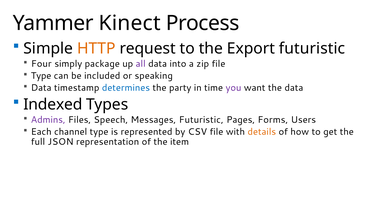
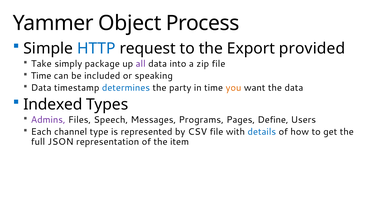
Kinect: Kinect -> Object
HTTP colour: orange -> blue
Export futuristic: futuristic -> provided
Four: Four -> Take
Type at (41, 76): Type -> Time
you colour: purple -> orange
Messages Futuristic: Futuristic -> Programs
Forms: Forms -> Define
details colour: orange -> blue
